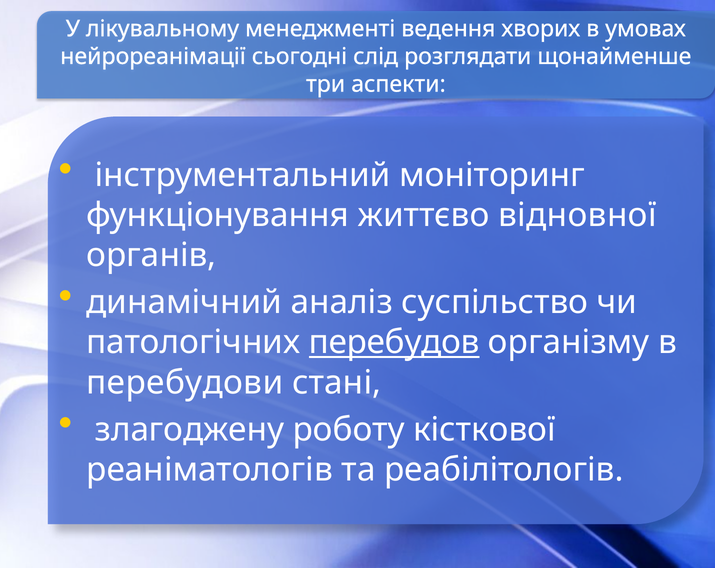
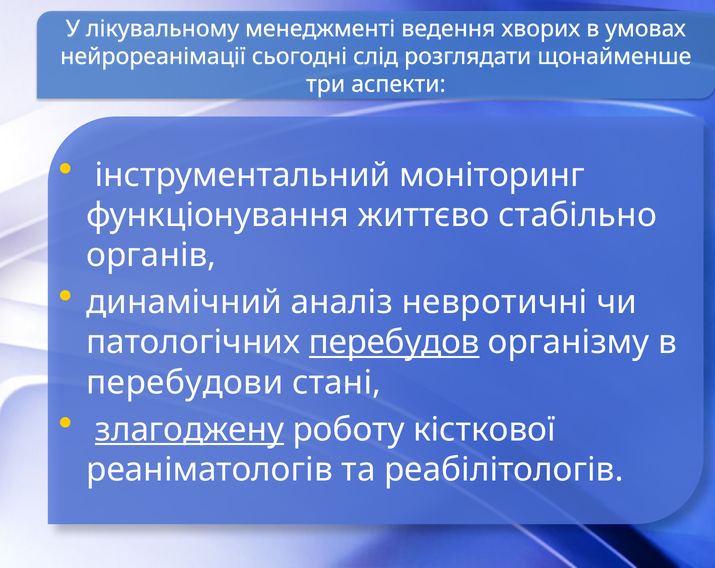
вiдновної: вiдновної -> стабільно
суспільство: суспільство -> невротичнi
злагоджену underline: none -> present
